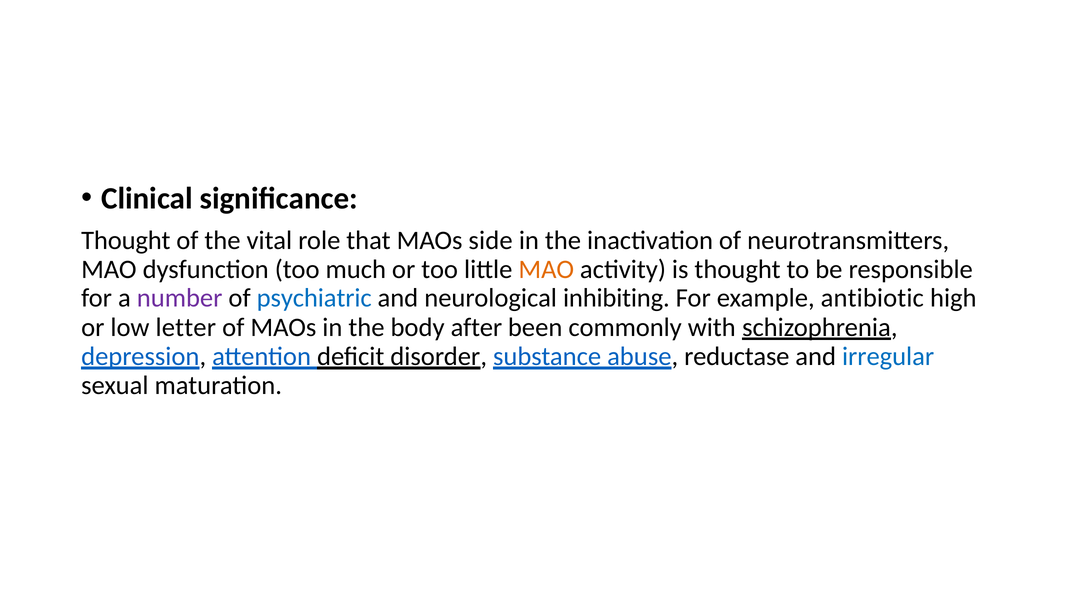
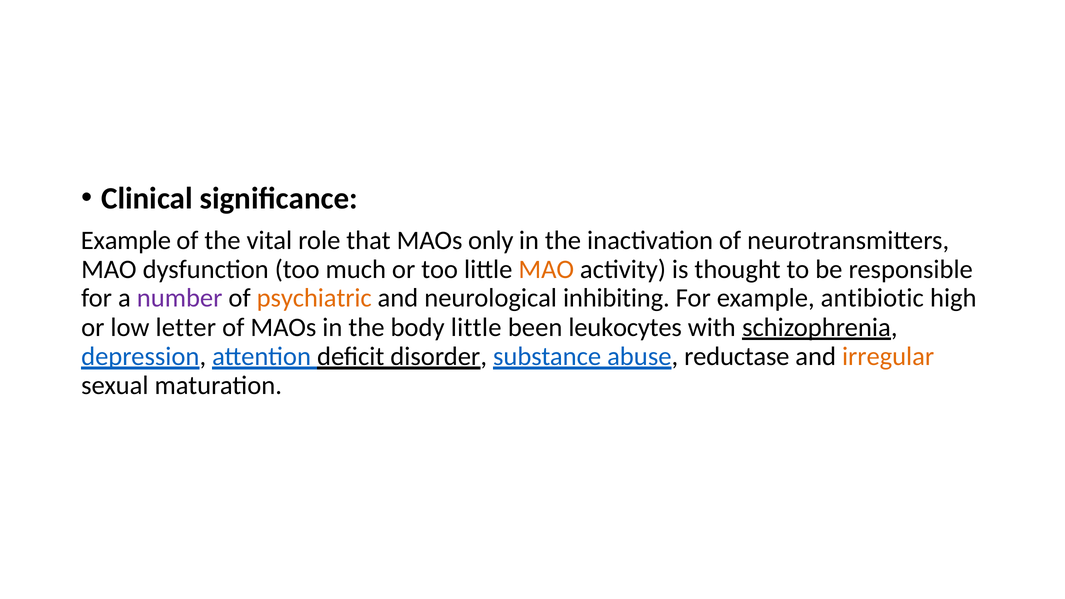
Thought at (126, 241): Thought -> Example
side: side -> only
psychiatric colour: blue -> orange
body after: after -> little
commonly: commonly -> leukocytes
irregular colour: blue -> orange
